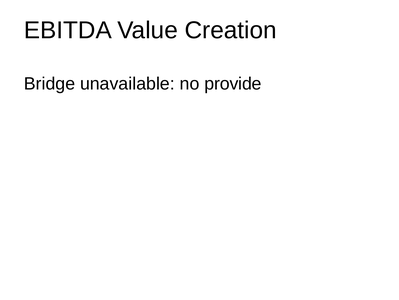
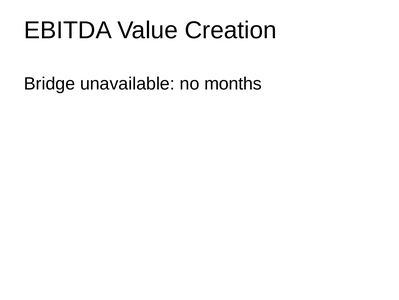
provide: provide -> months
